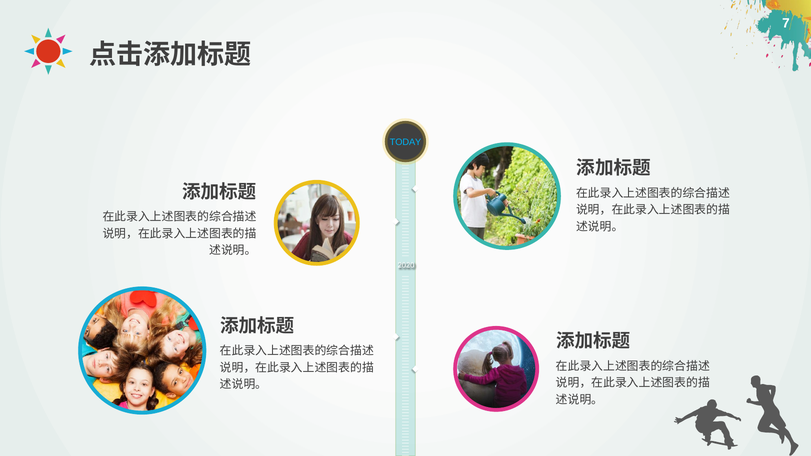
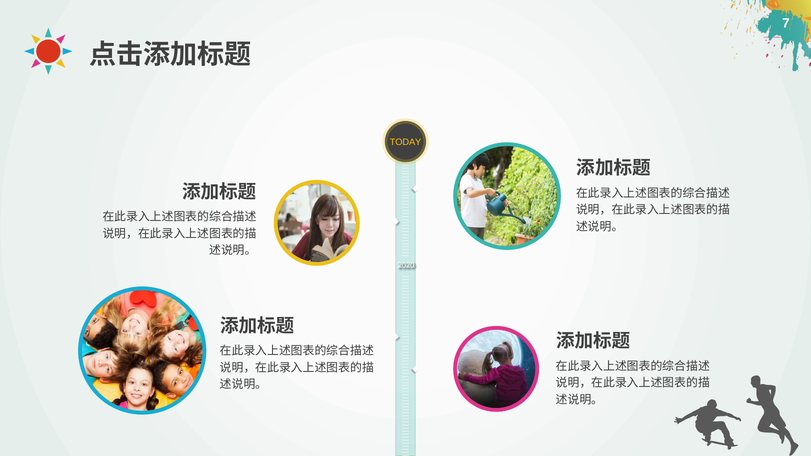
TODAY colour: light blue -> yellow
